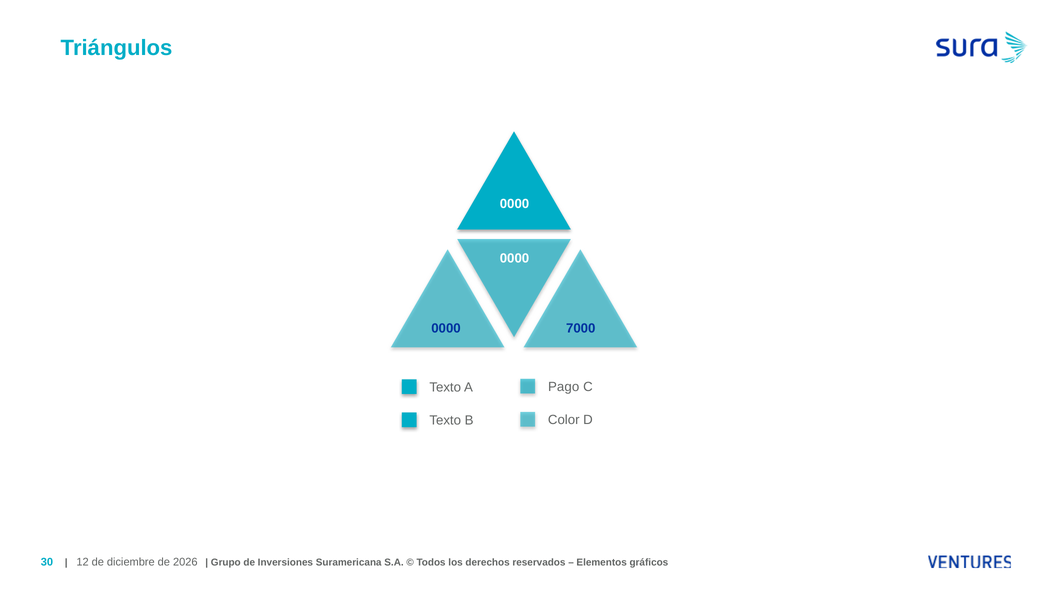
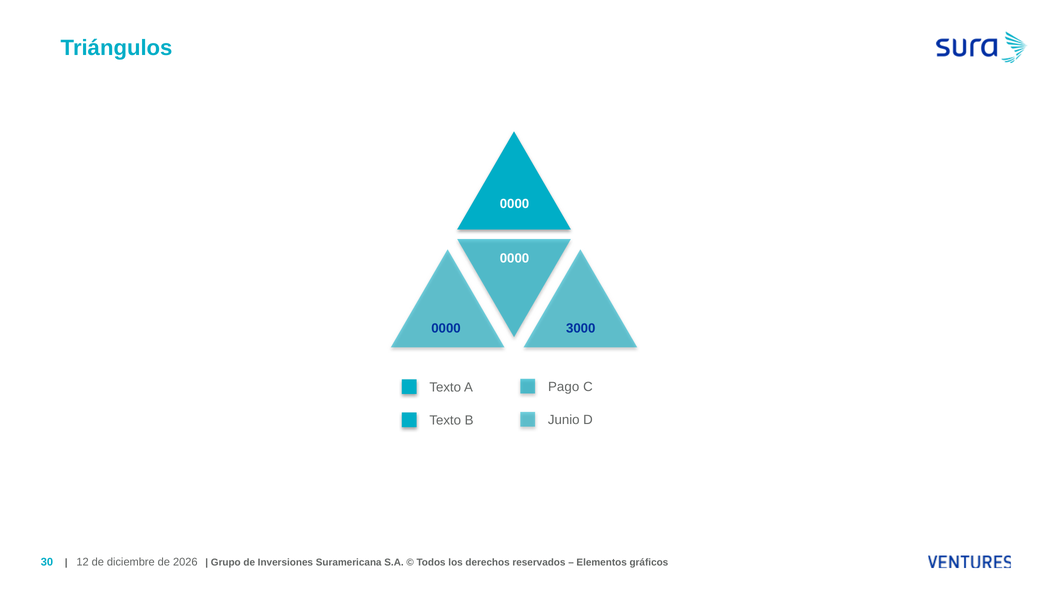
7000: 7000 -> 3000
Color: Color -> Junio
